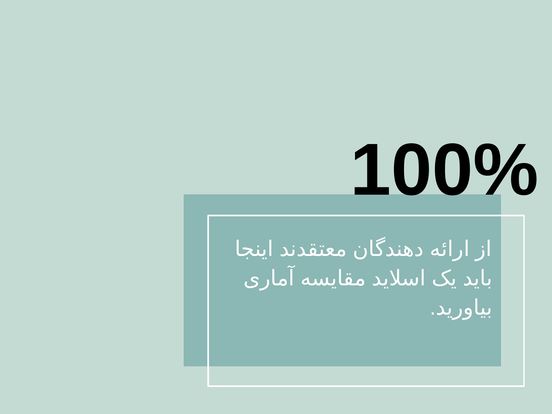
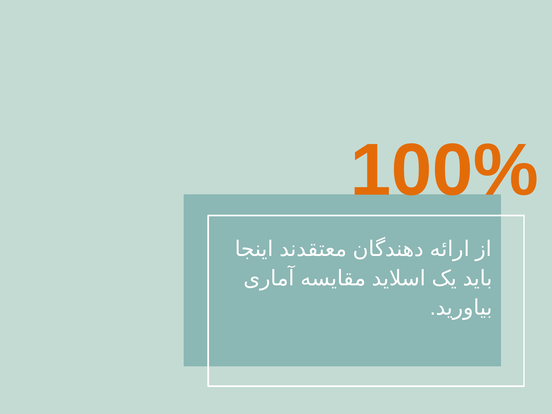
100% colour: black -> orange
